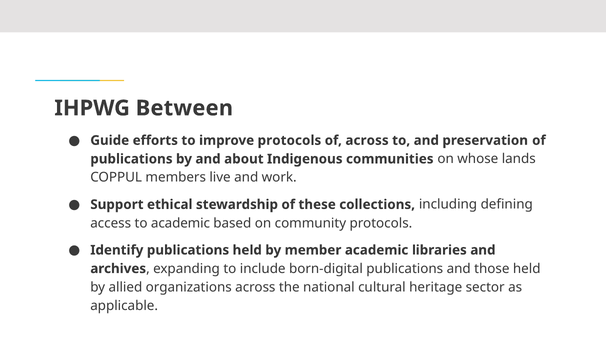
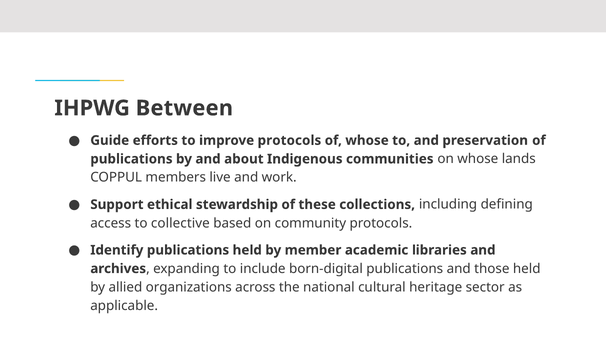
of across: across -> whose
to academic: academic -> collective
